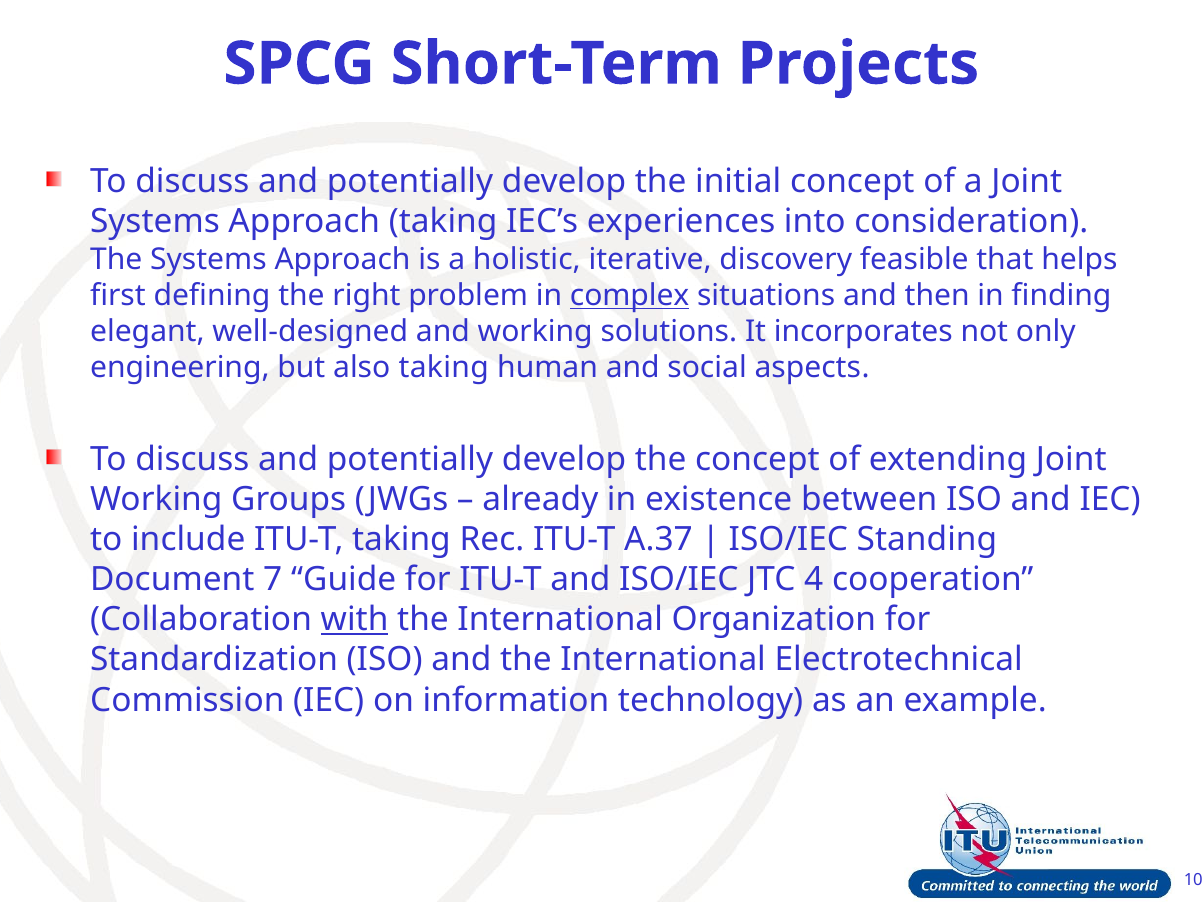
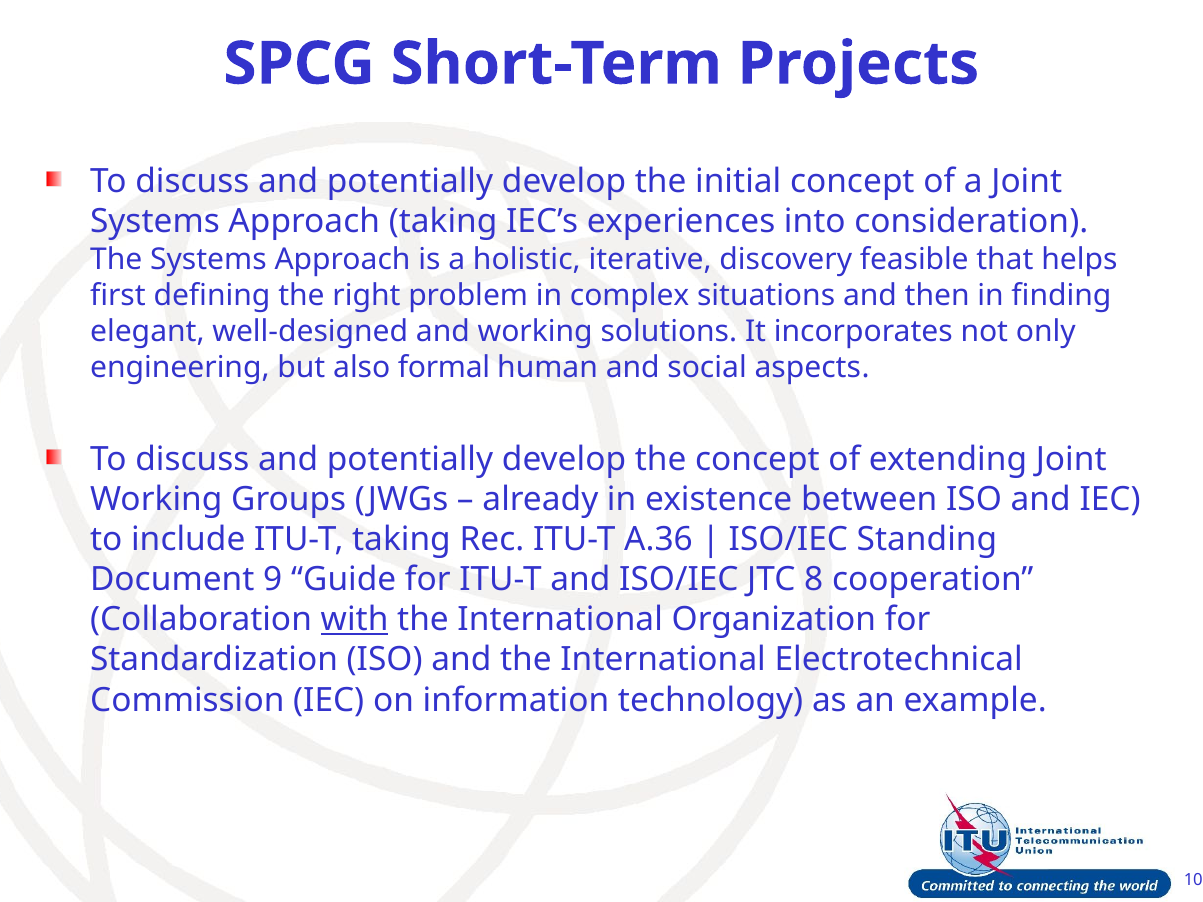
complex underline: present -> none
also taking: taking -> formal
A.37: A.37 -> A.36
7: 7 -> 9
4: 4 -> 8
